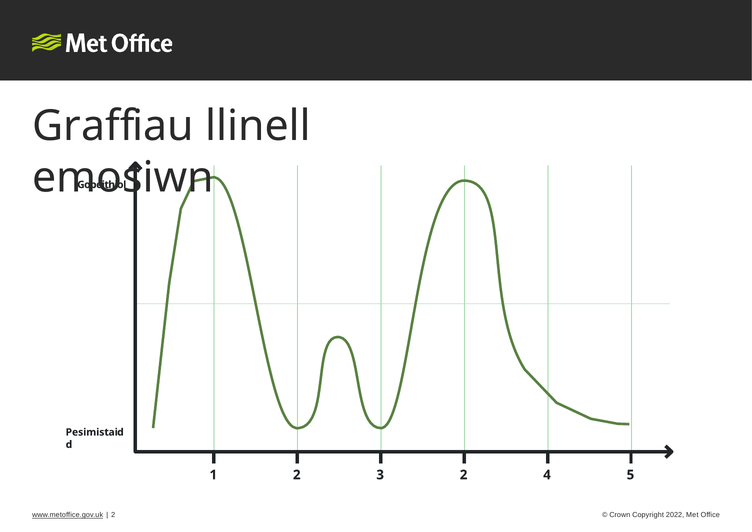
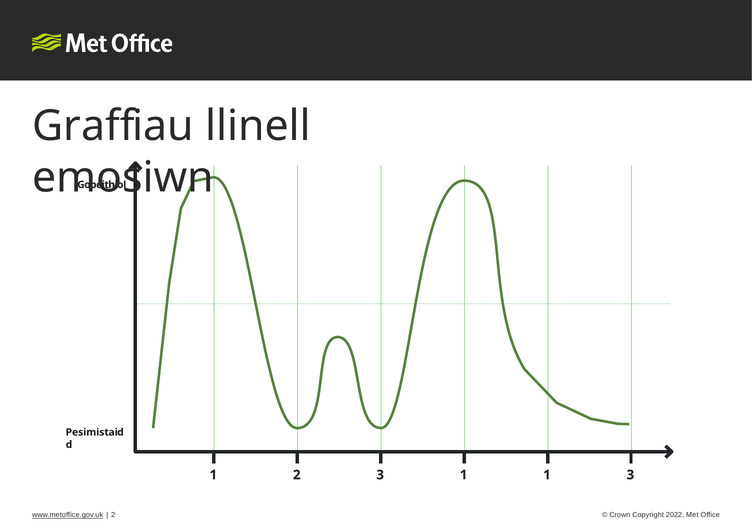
1 2: 2 -> 1
2 4: 4 -> 1
3 5: 5 -> 3
